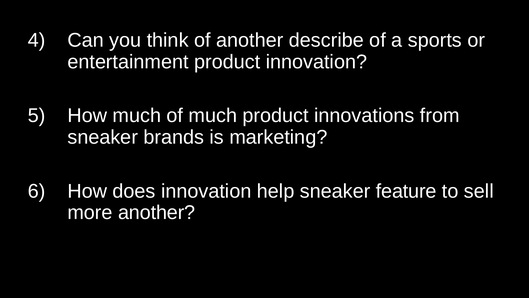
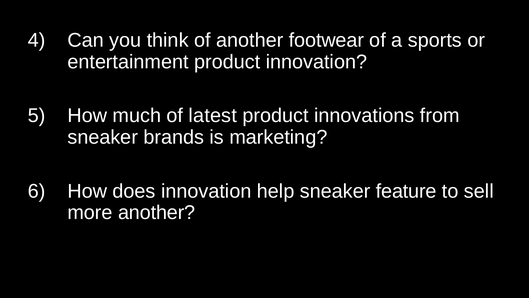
describe: describe -> footwear
of much: much -> latest
